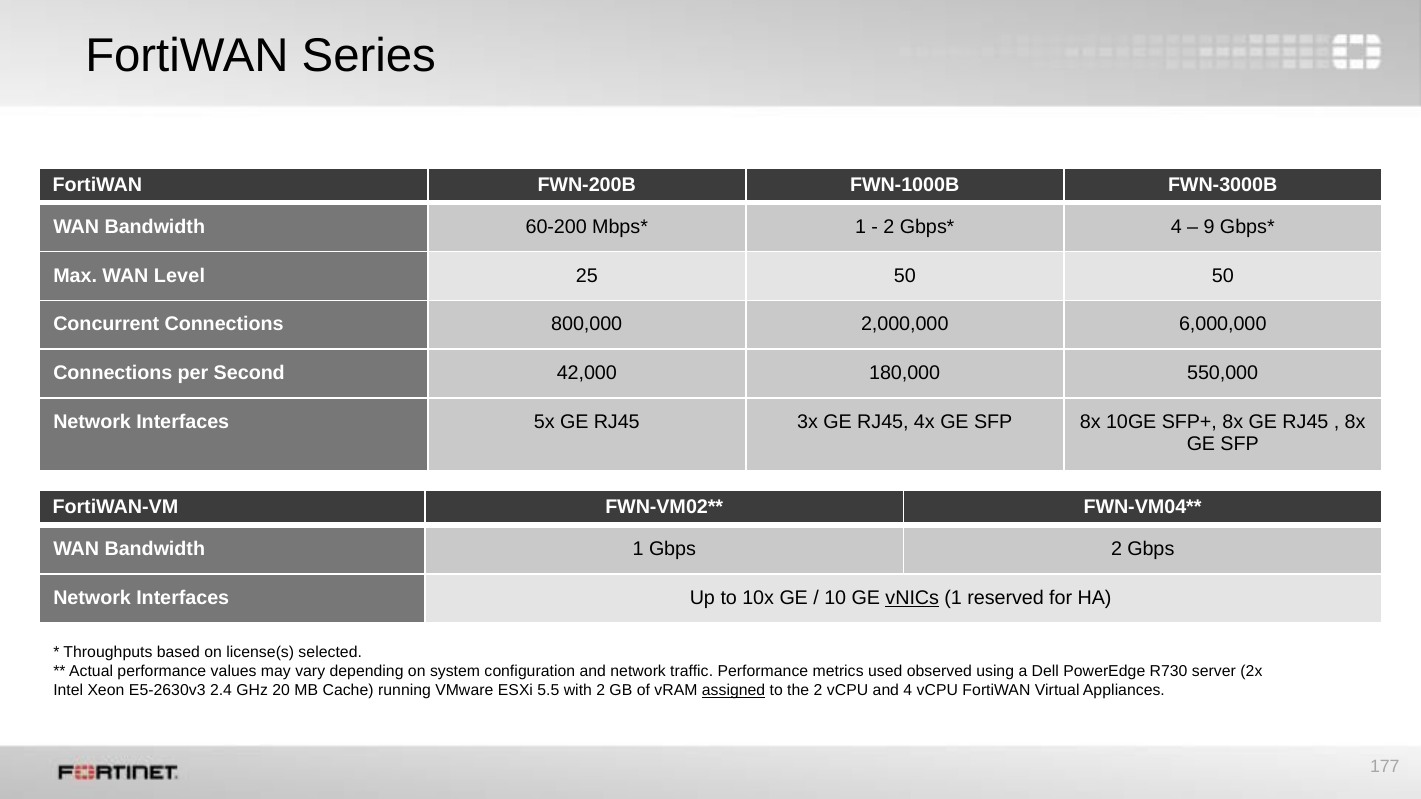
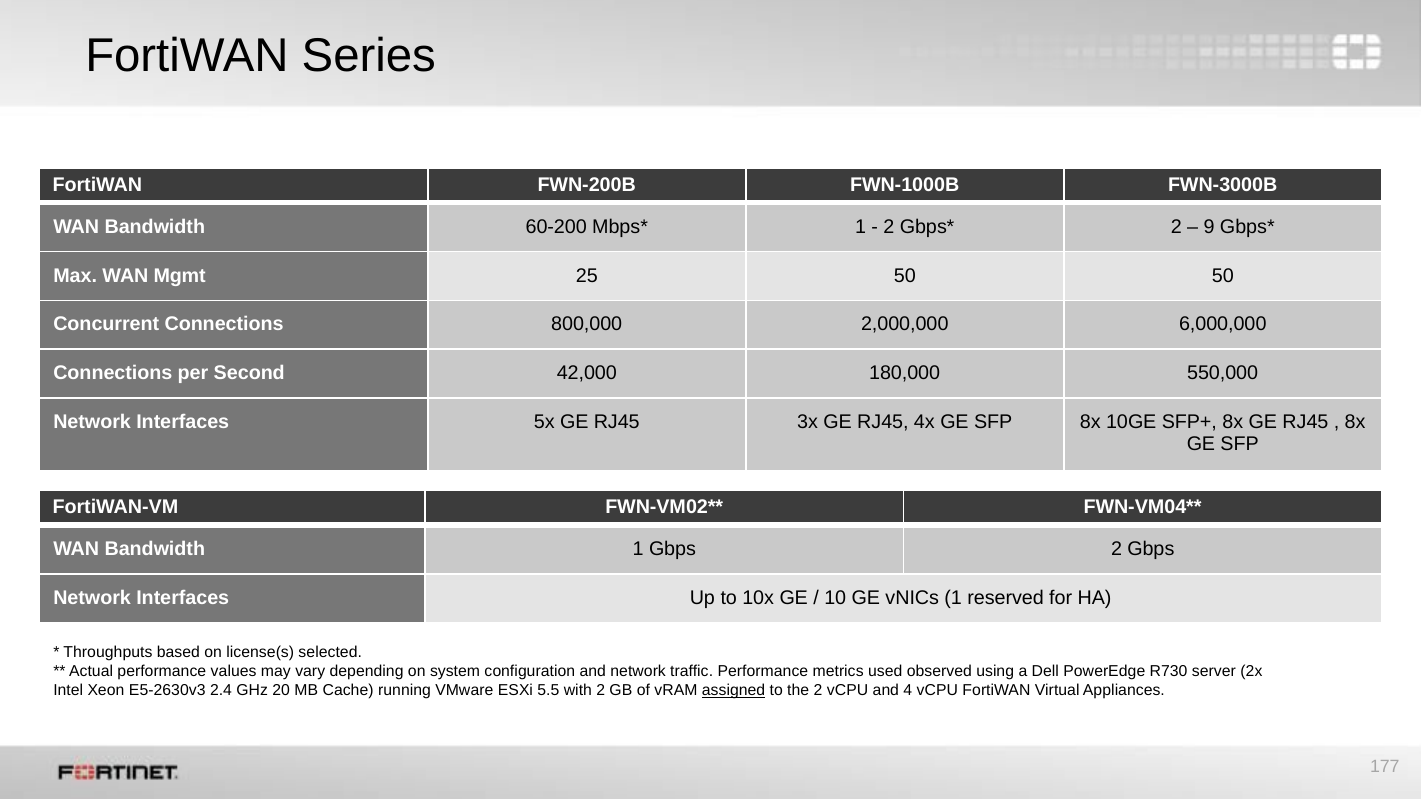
4 at (1176, 227): 4 -> 2
Level: Level -> Mgmt
vNICs underline: present -> none
